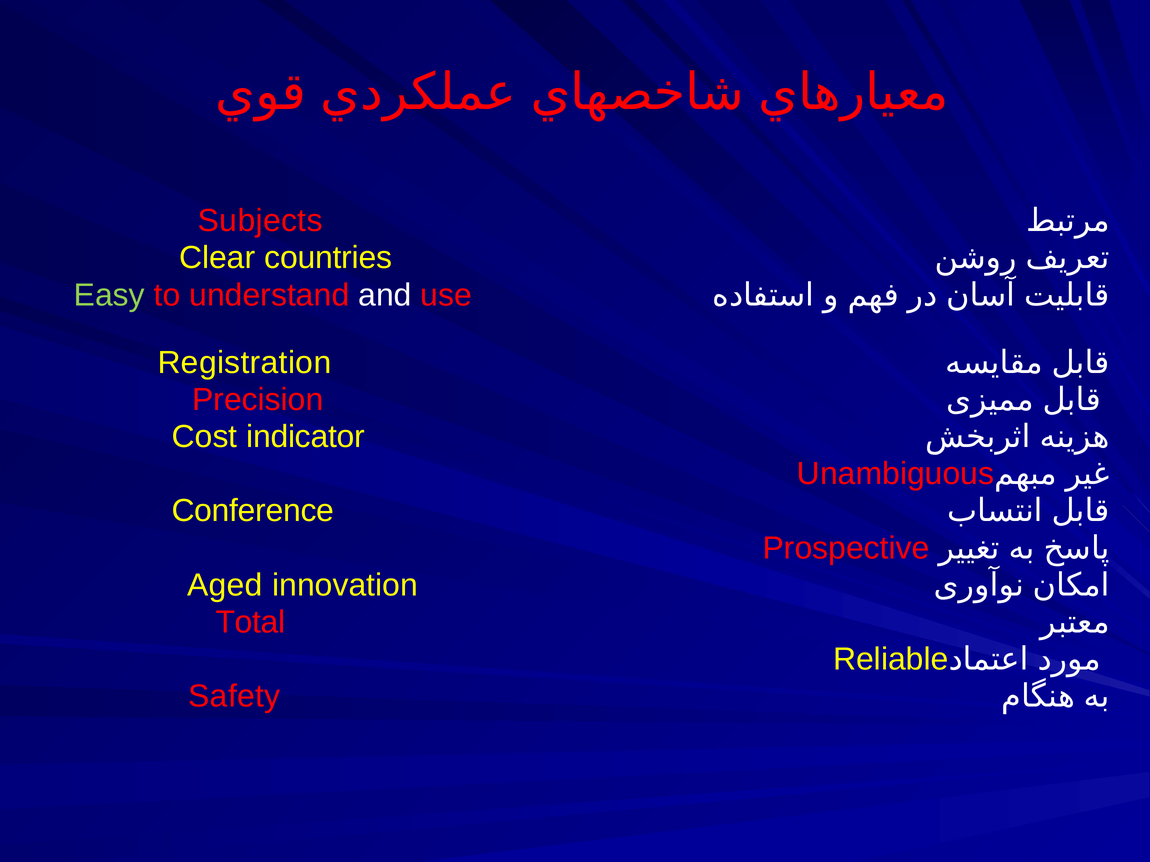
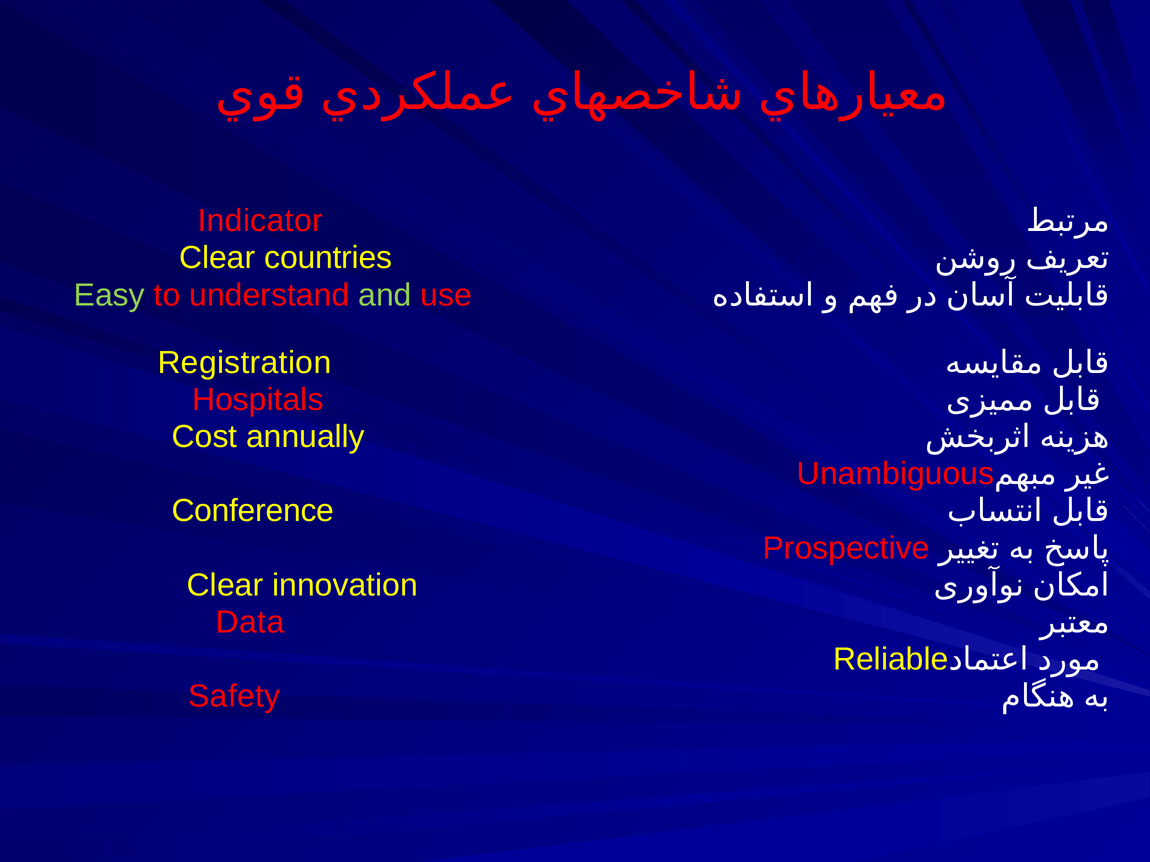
Subjects: Subjects -> Indicator
and colour: white -> light green
Precision: Precision -> Hospitals
indicator: indicator -> annually
Aged at (225, 585): Aged -> Clear
Total: Total -> Data
